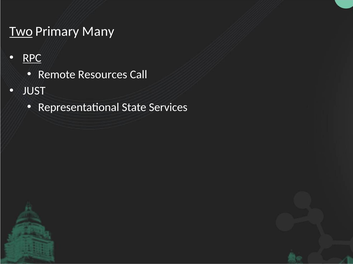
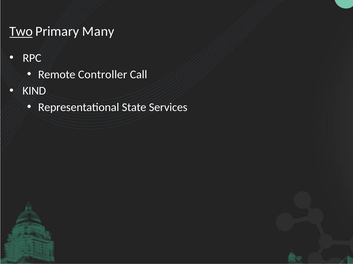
RPC underline: present -> none
Resources: Resources -> Controller
JUST: JUST -> KIND
